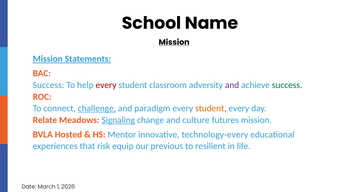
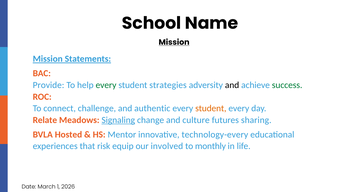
Success at (49, 85): Success -> Provide
every at (106, 85) colour: red -> green
classroom: classroom -> strategies
and at (232, 85) colour: purple -> black
challenge underline: present -> none
paradigm: paradigm -> authentic
futures mission: mission -> sharing
previous: previous -> involved
resilient: resilient -> monthly
